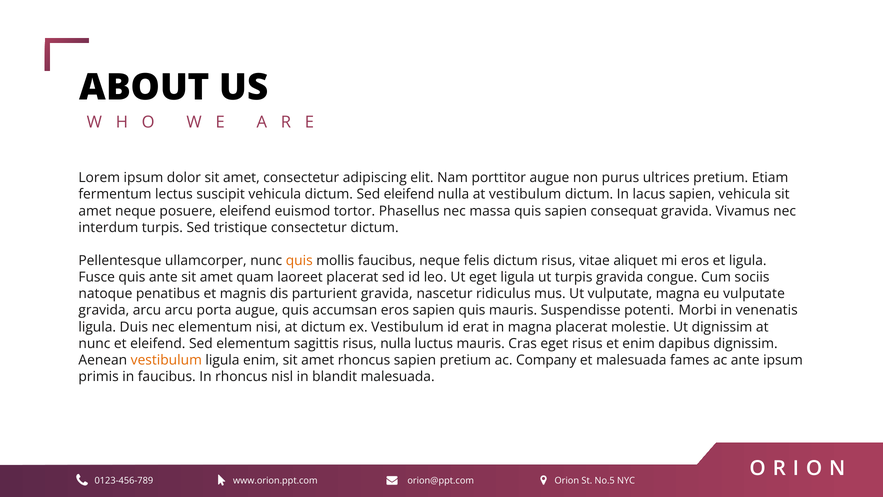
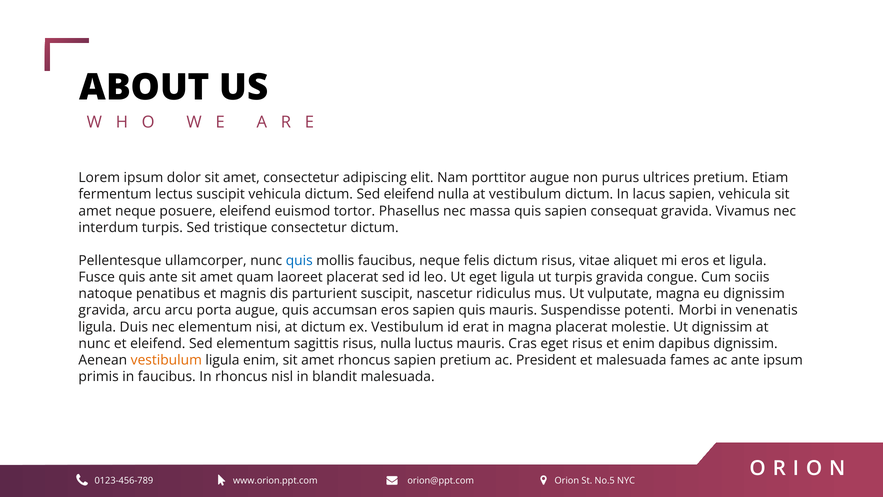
quis at (299, 261) colour: orange -> blue
parturient gravida: gravida -> suscipit
eu vulputate: vulputate -> dignissim
Company: Company -> President
